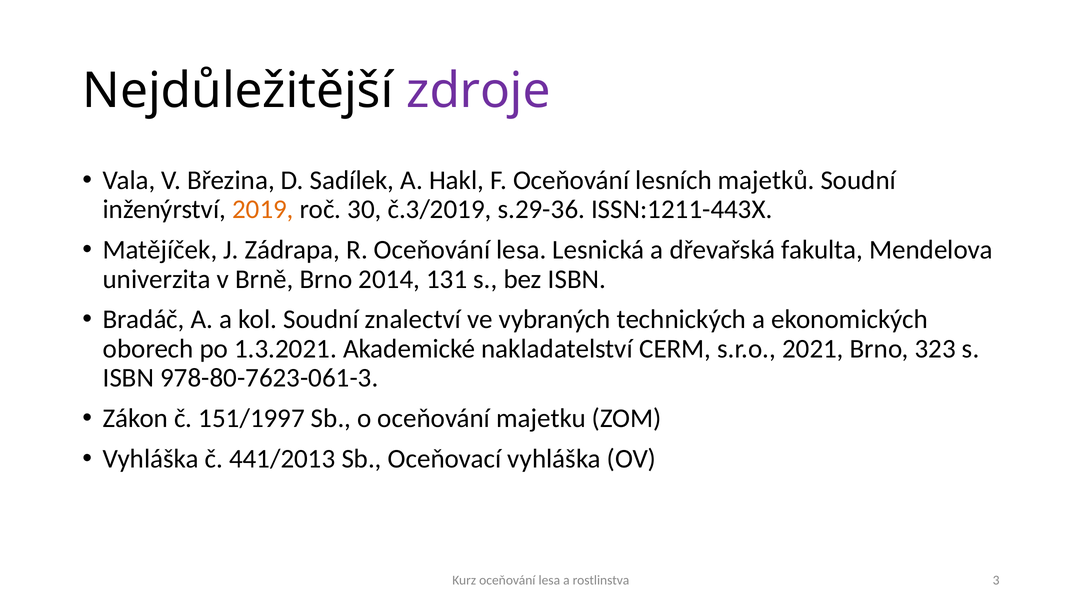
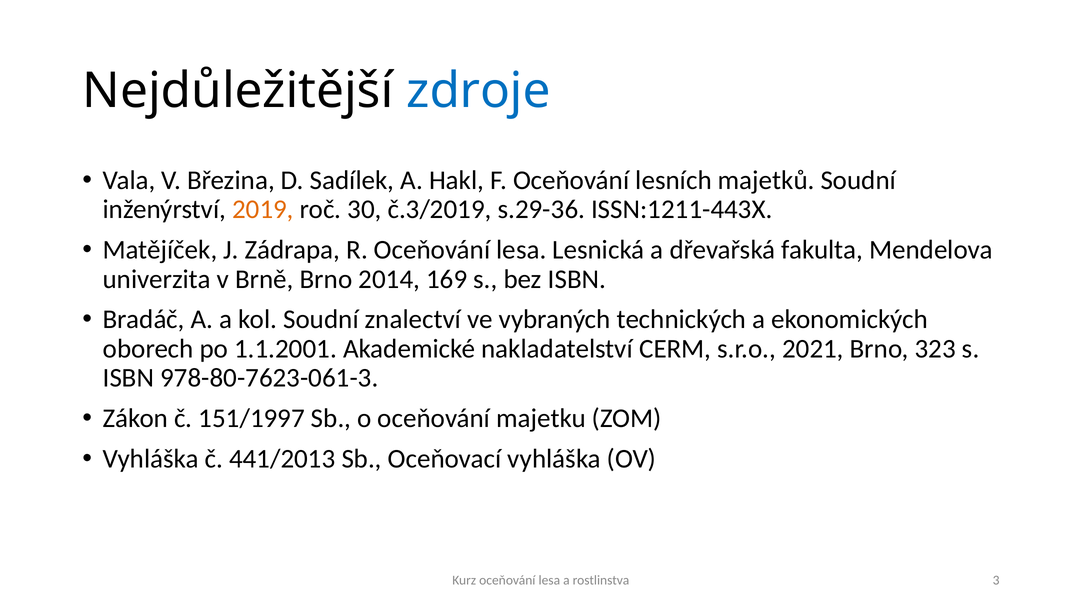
zdroje colour: purple -> blue
131: 131 -> 169
1.3.2021: 1.3.2021 -> 1.1.2001
